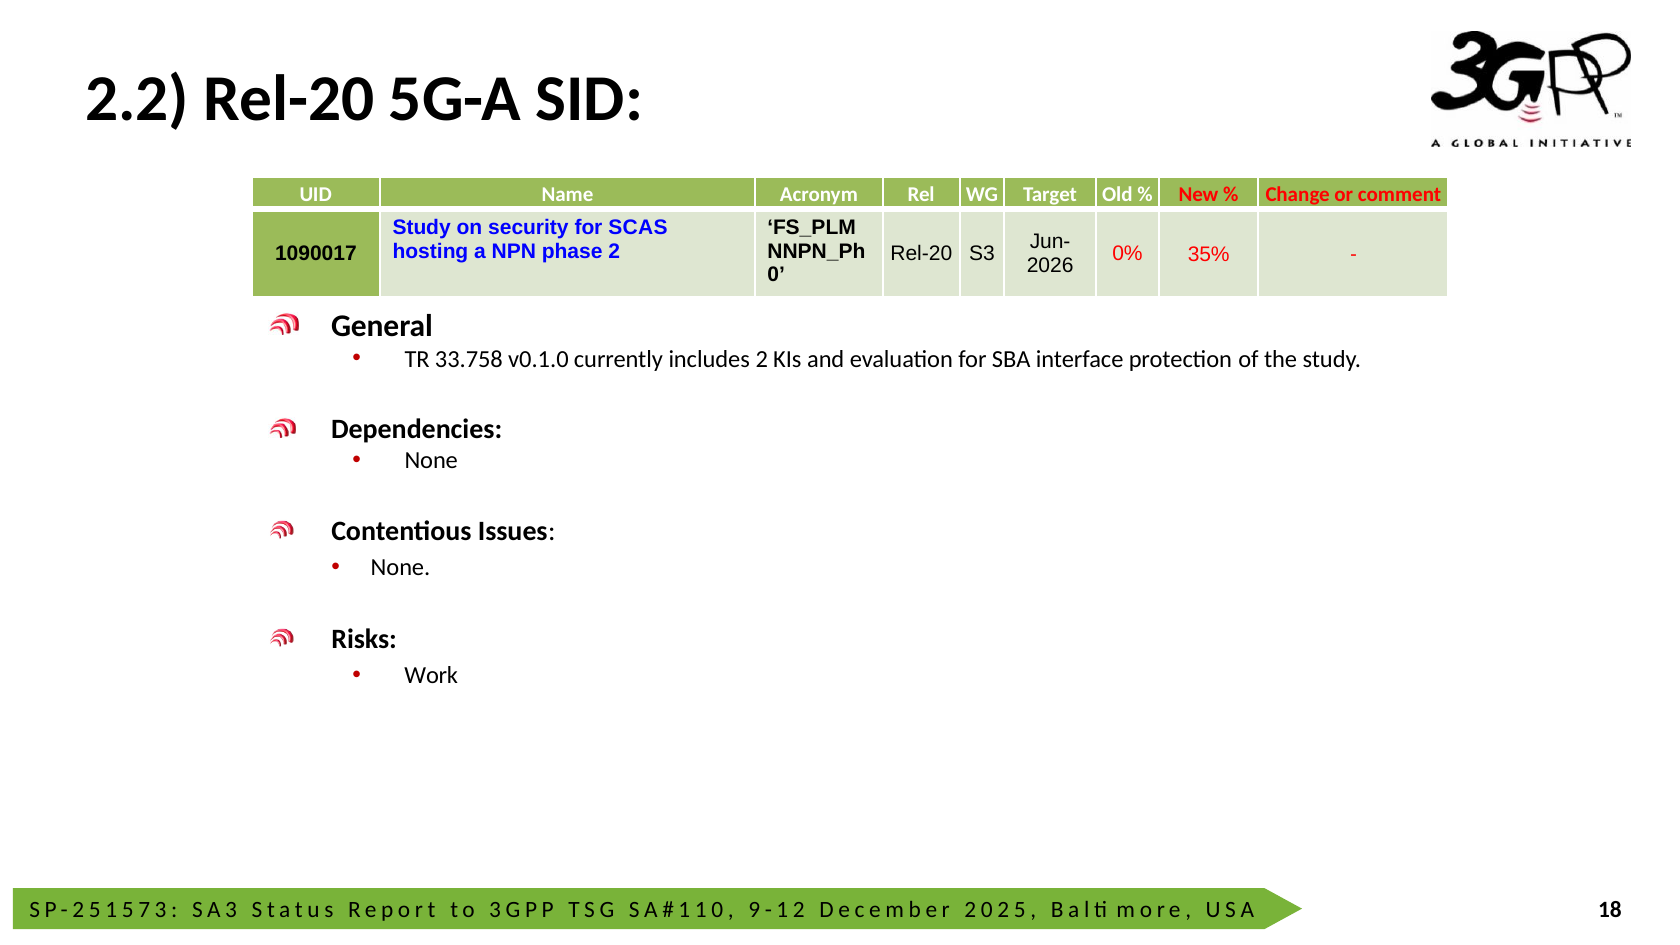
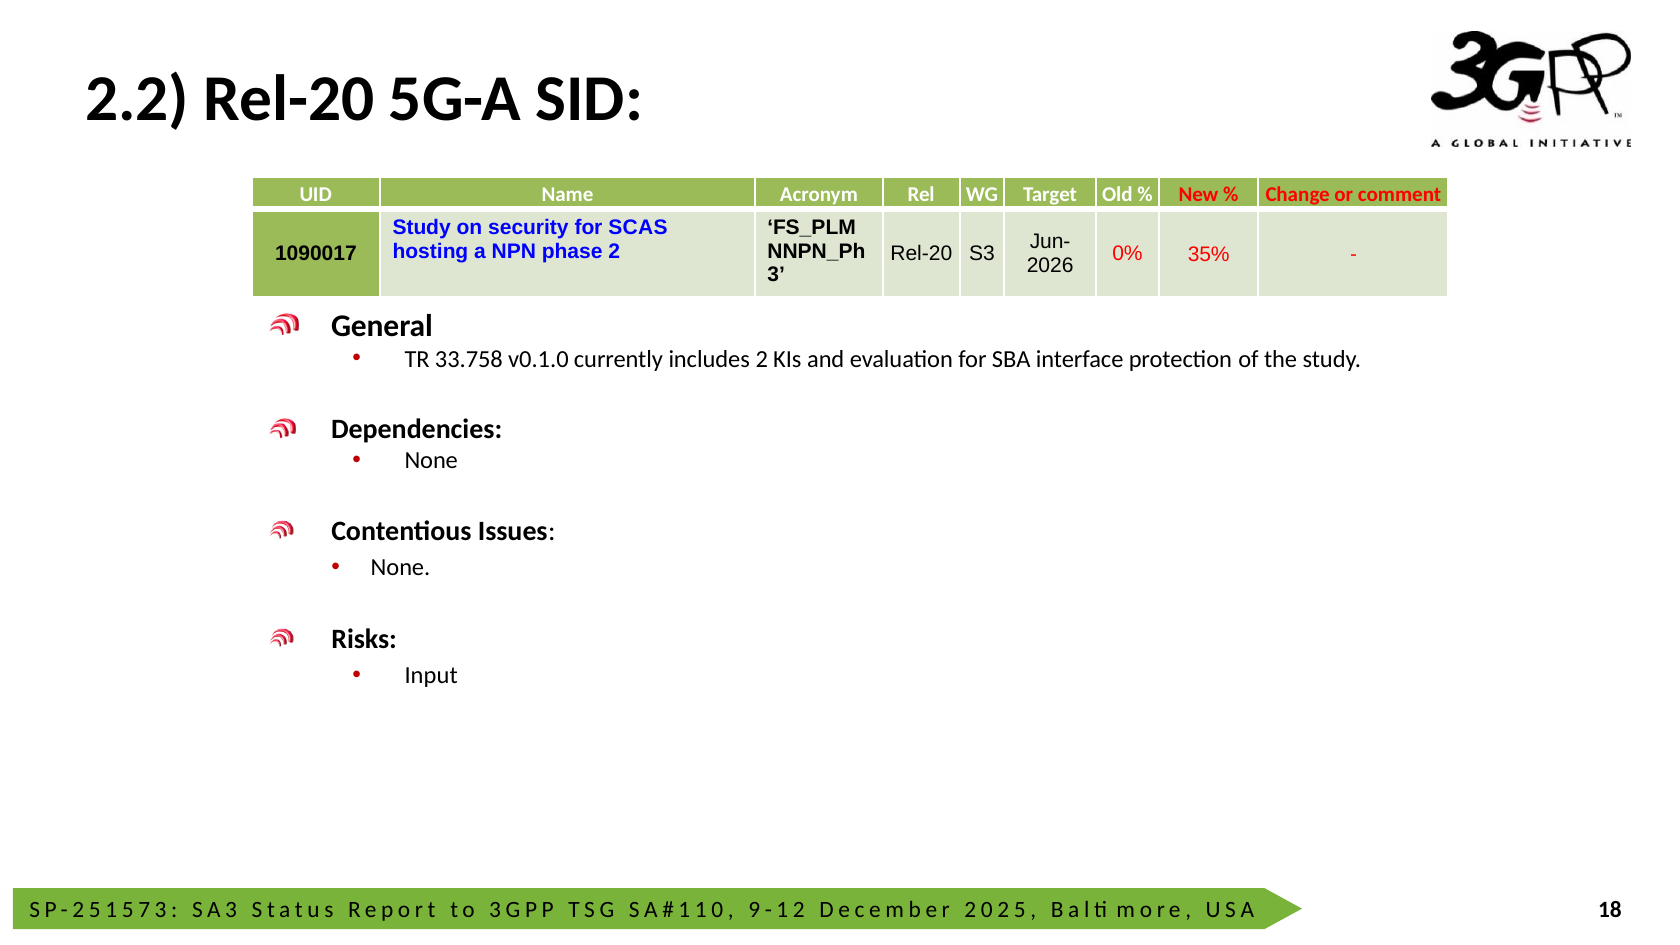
0: 0 -> 3
Work: Work -> Input
